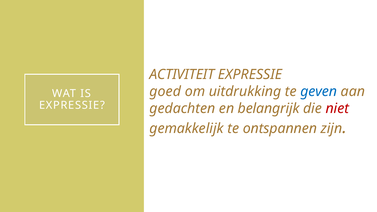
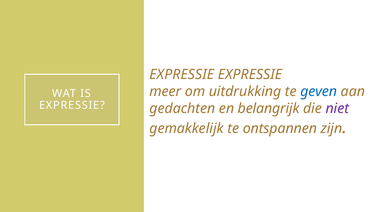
ACTIVITEIT at (182, 74): ACTIVITEIT -> EXPRESSIE
goed: goed -> meer
niet colour: red -> purple
